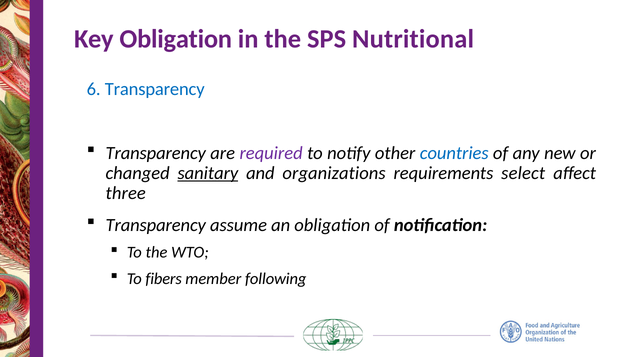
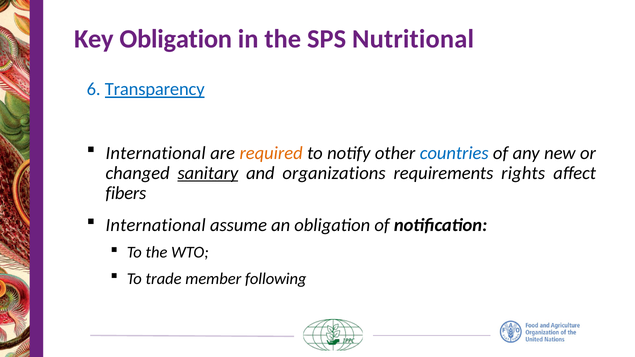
Transparency at (155, 89) underline: none -> present
Transparency at (156, 153): Transparency -> International
required colour: purple -> orange
select: select -> rights
three: three -> fibers
Transparency at (156, 225): Transparency -> International
fibers: fibers -> trade
